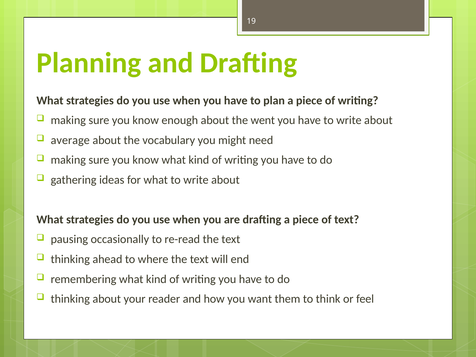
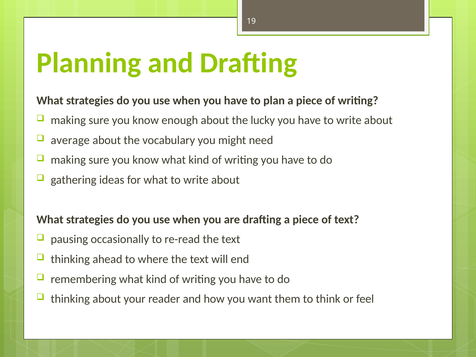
went: went -> lucky
